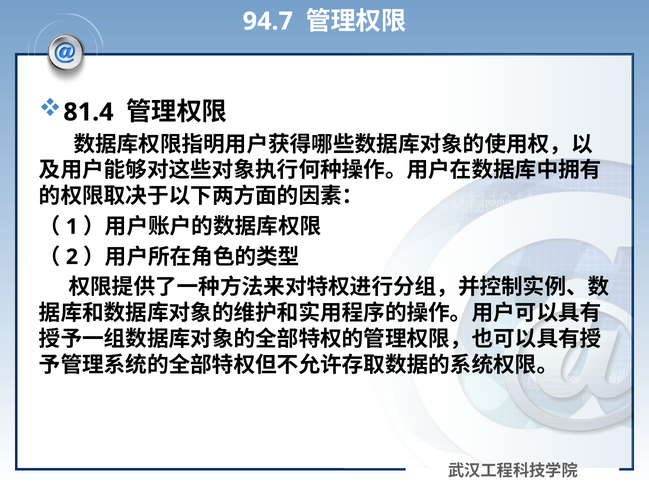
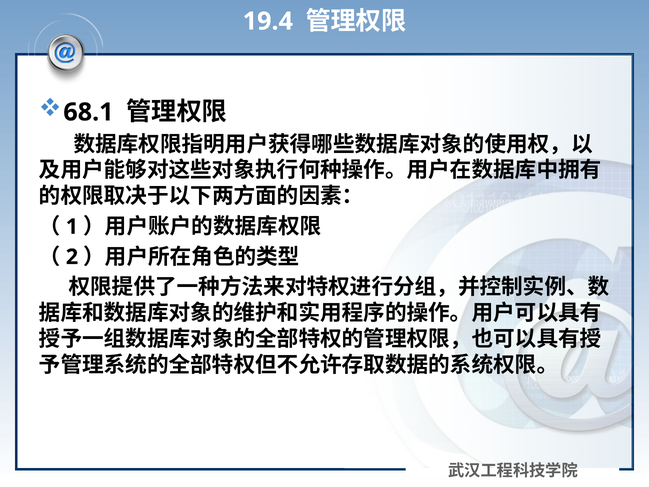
94.7: 94.7 -> 19.4
81.4: 81.4 -> 68.1
